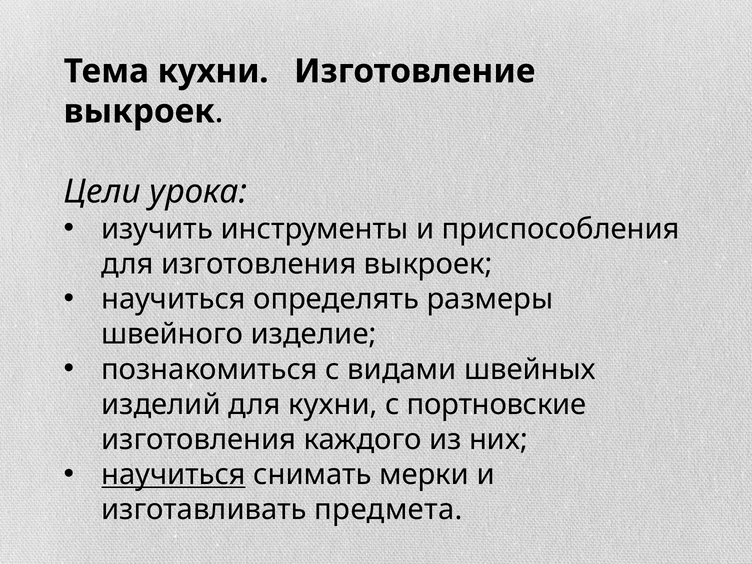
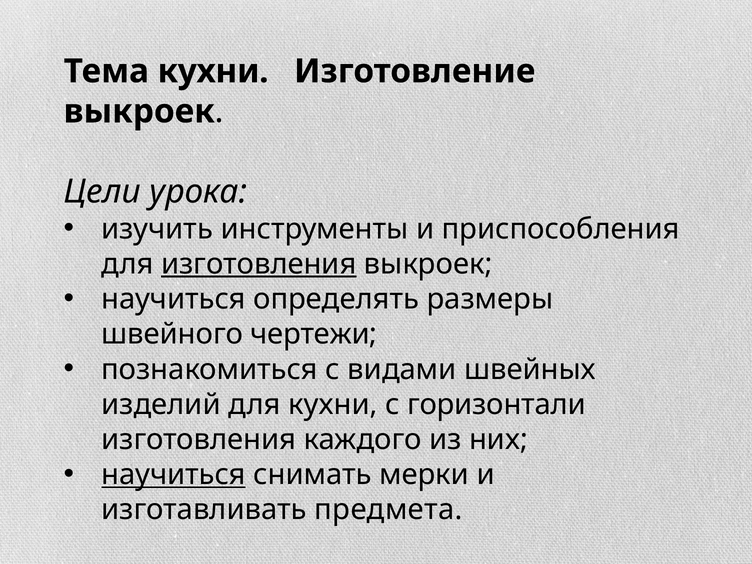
изготовления at (259, 264) underline: none -> present
изделие: изделие -> чертежи
портновские: портновские -> горизонтали
